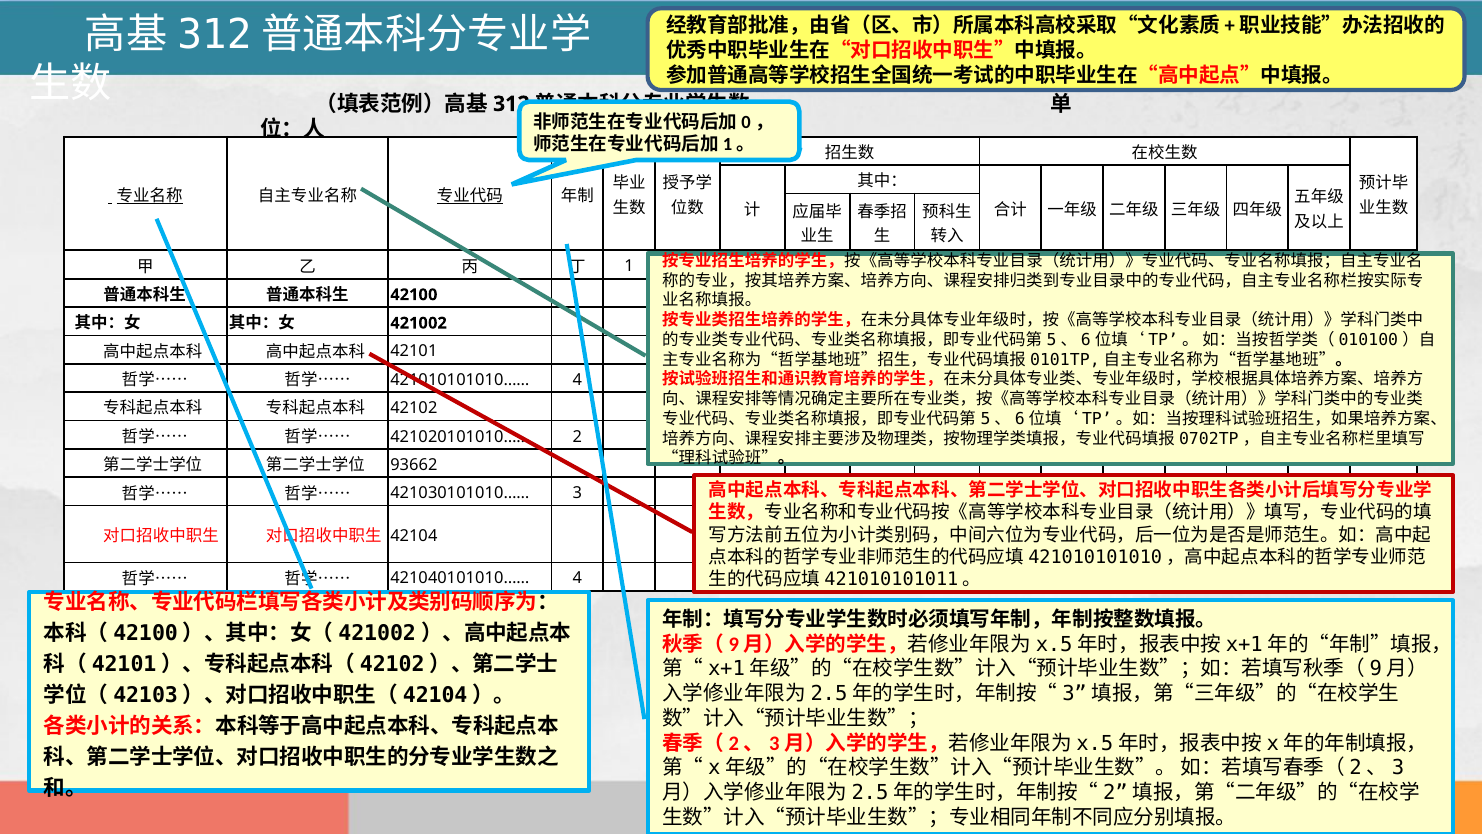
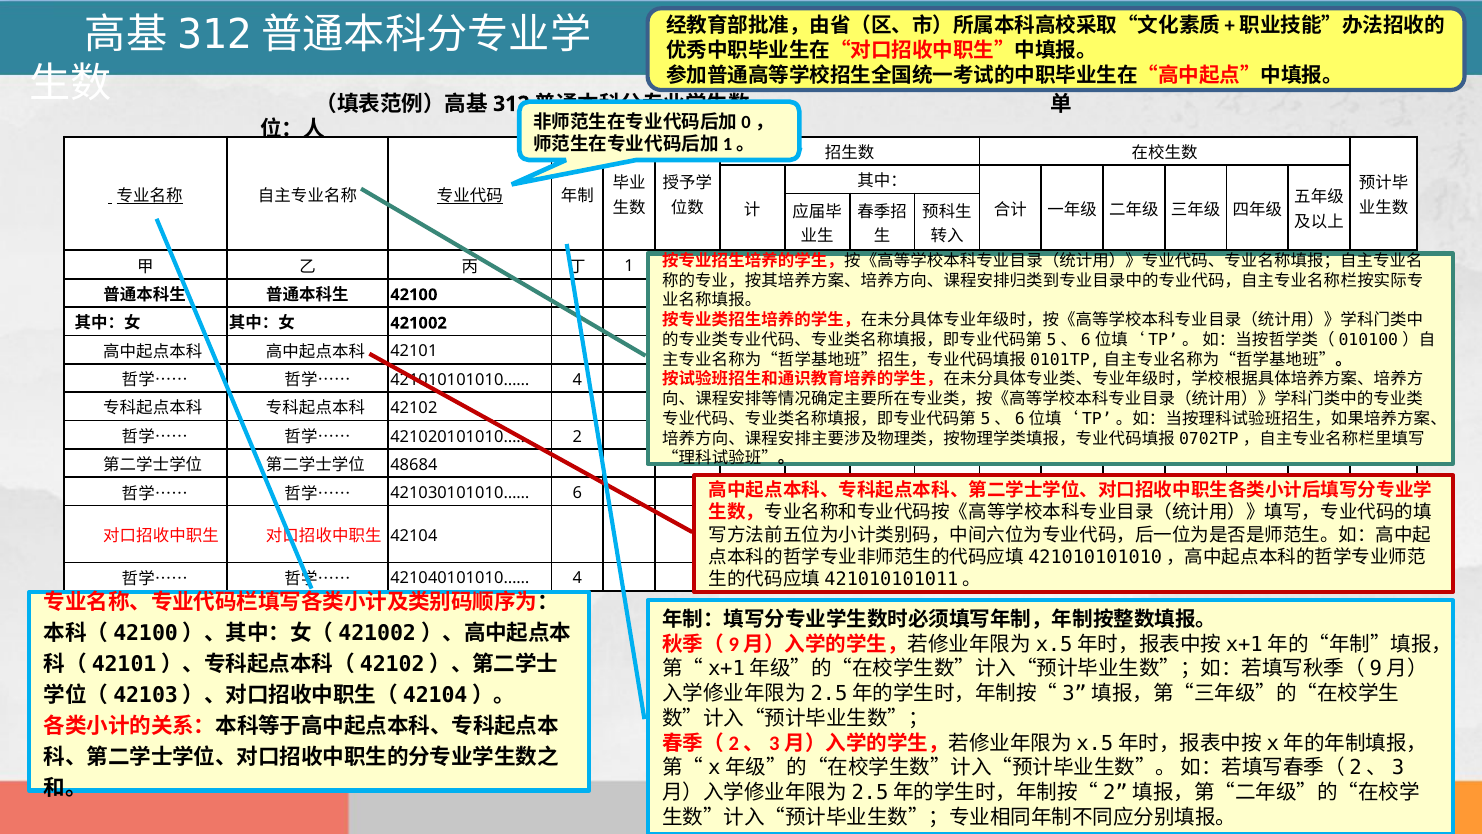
93662: 93662 -> 48684
421030101010…… 3: 3 -> 6
